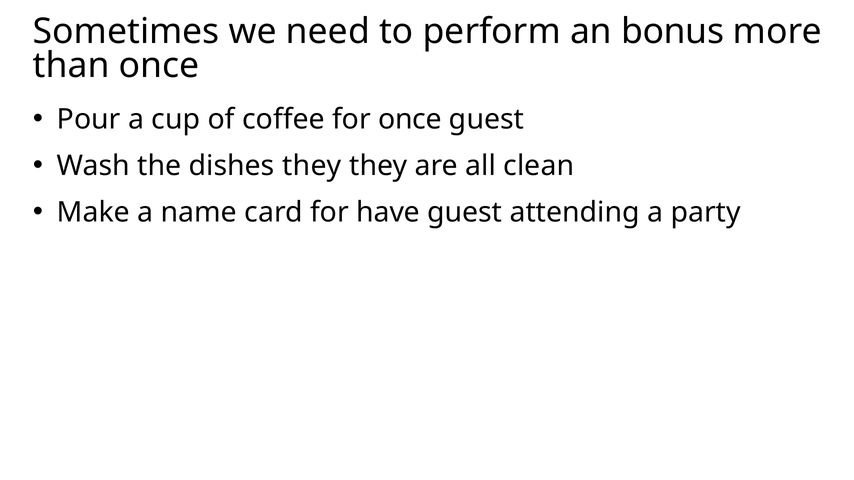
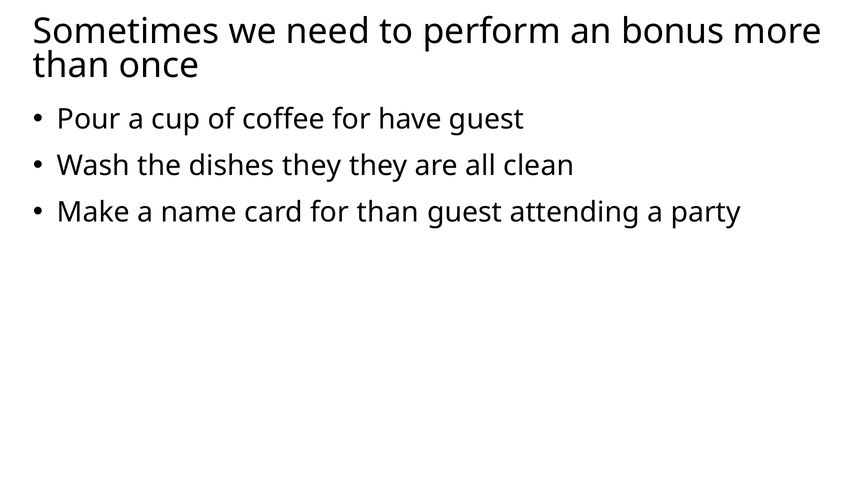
for once: once -> have
for have: have -> than
